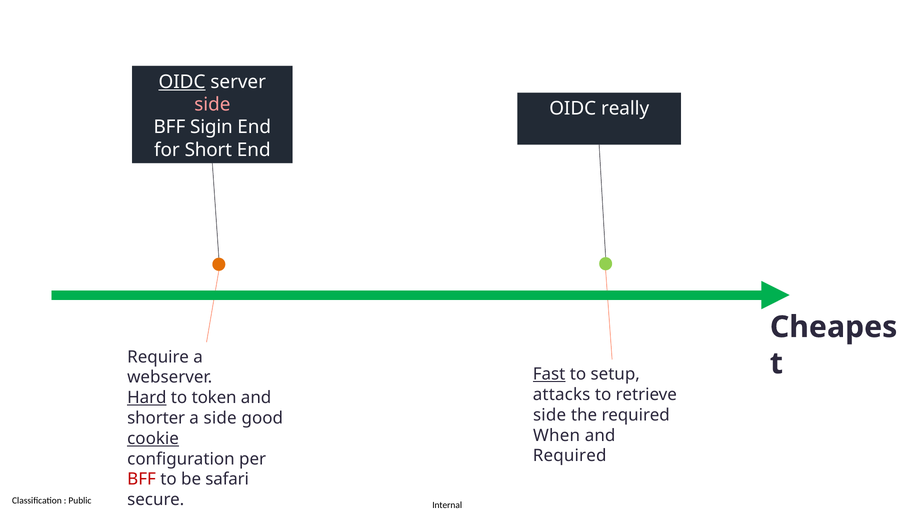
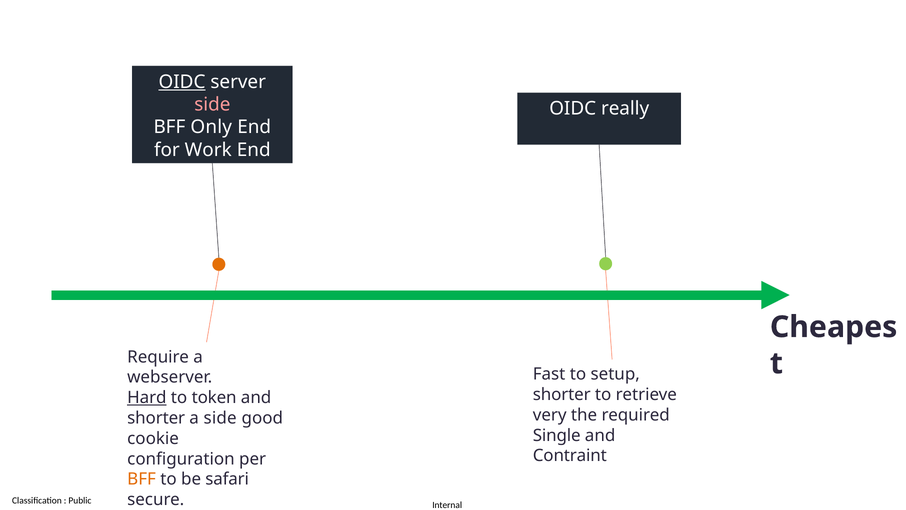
Sigin: Sigin -> Only
Short: Short -> Work
Fast underline: present -> none
attacks at (562, 394): attacks -> shorter
side at (550, 415): side -> very
When: When -> Single
cookie underline: present -> none
Required at (570, 455): Required -> Contraint
BFF at (142, 479) colour: red -> orange
